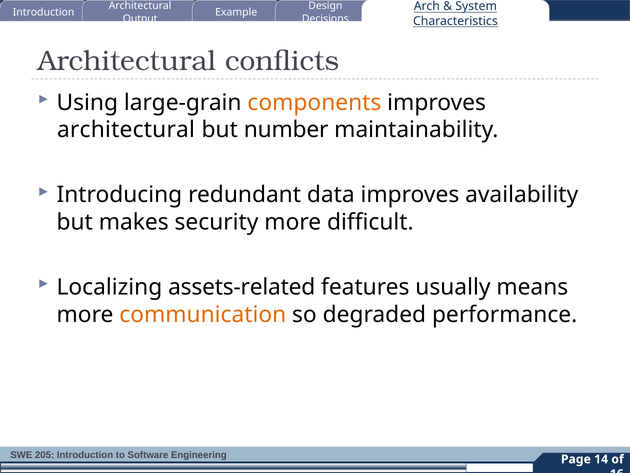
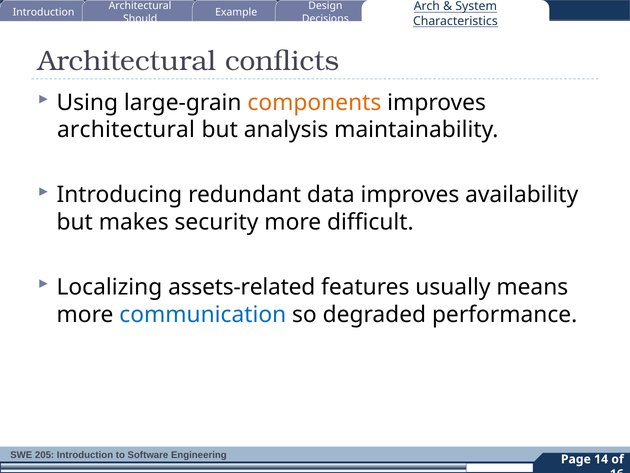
Output: Output -> Should
number: number -> analysis
communication colour: orange -> blue
